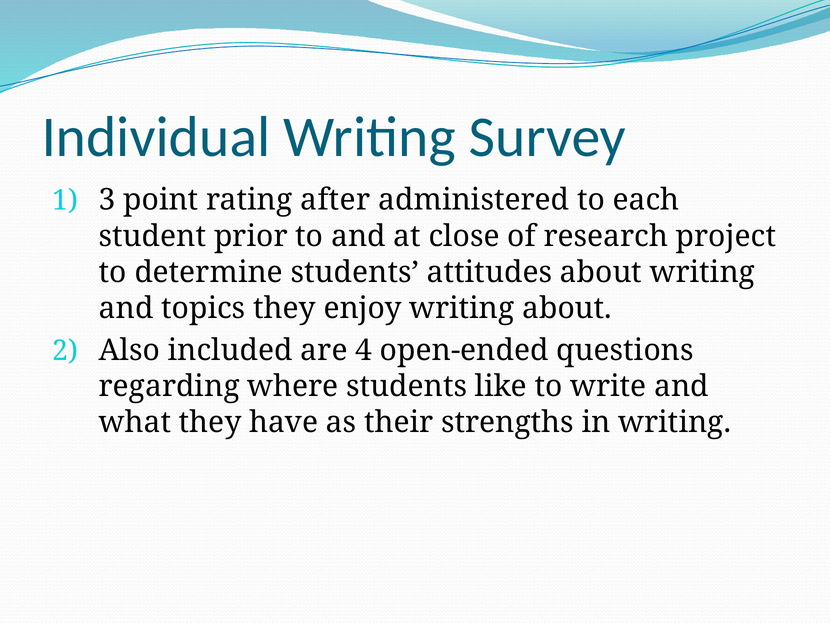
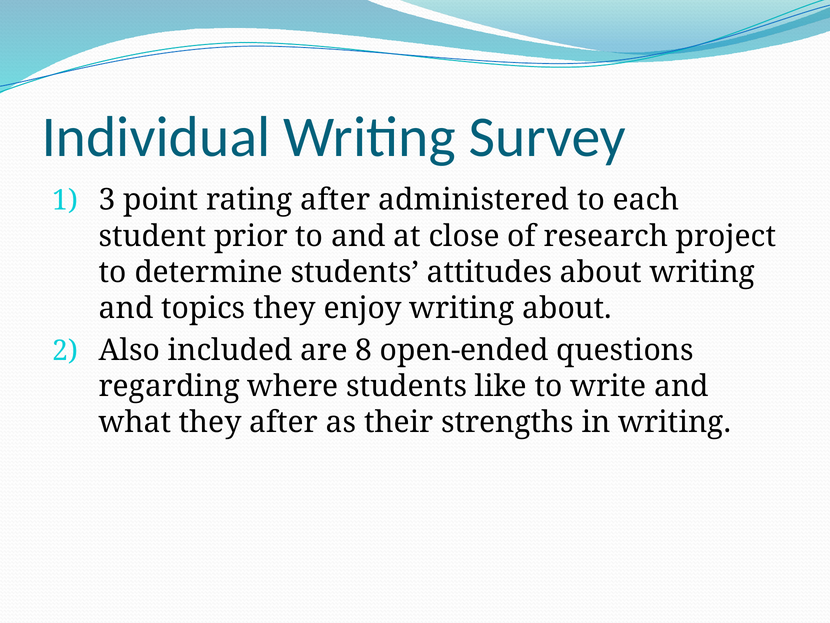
4: 4 -> 8
they have: have -> after
